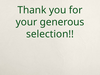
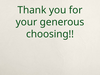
selection: selection -> choosing
